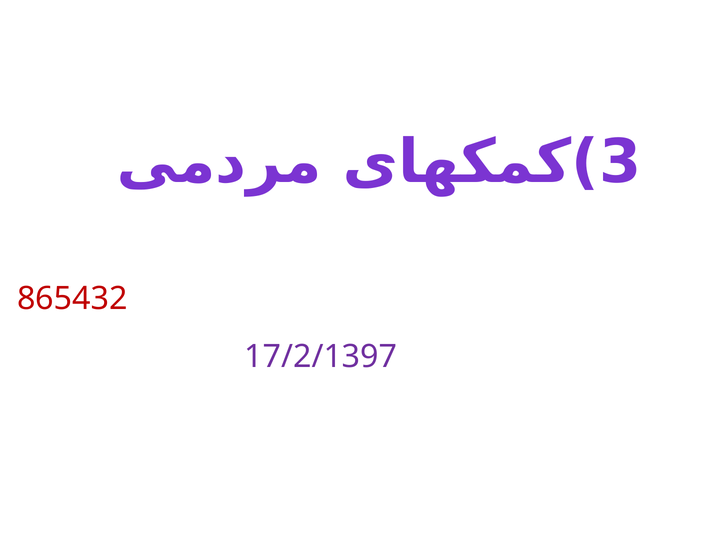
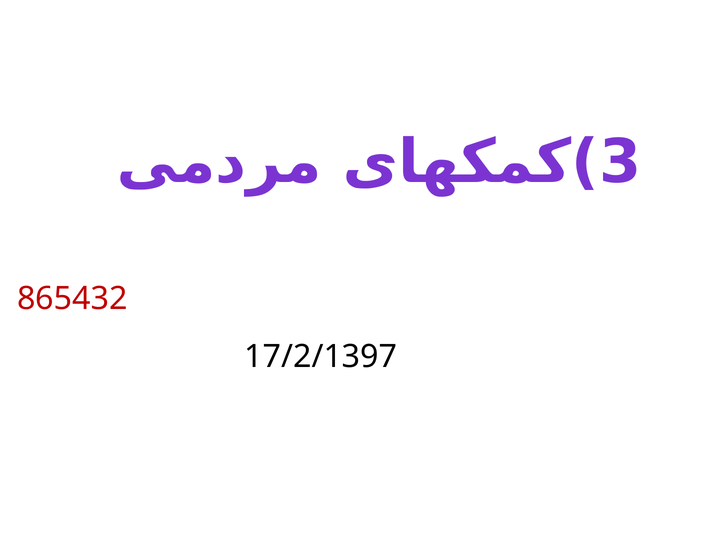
17/2/1397 colour: purple -> black
